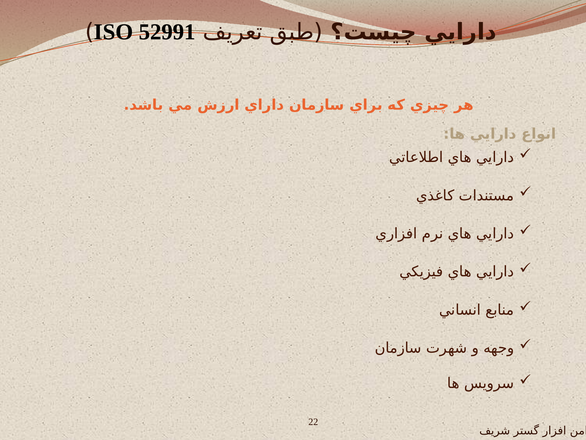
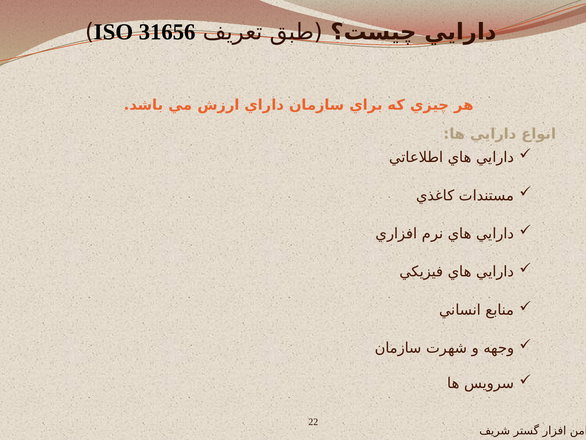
52991: 52991 -> 31656
